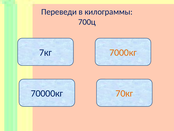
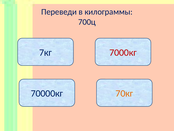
7000кг colour: orange -> red
